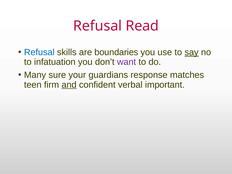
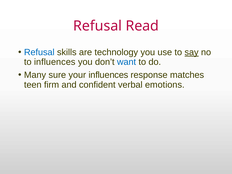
boundaries: boundaries -> technology
to infatuation: infatuation -> influences
want colour: purple -> blue
your guardians: guardians -> influences
and underline: present -> none
important: important -> emotions
